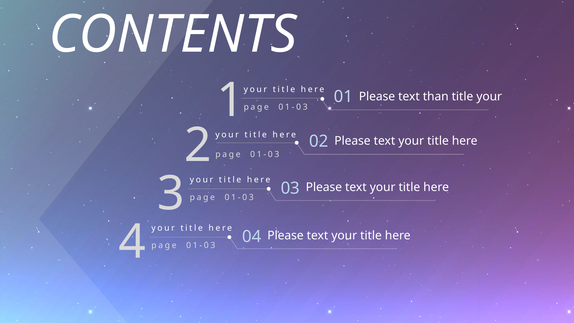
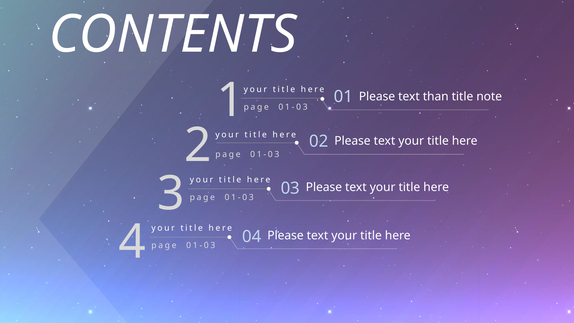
title your: your -> note
